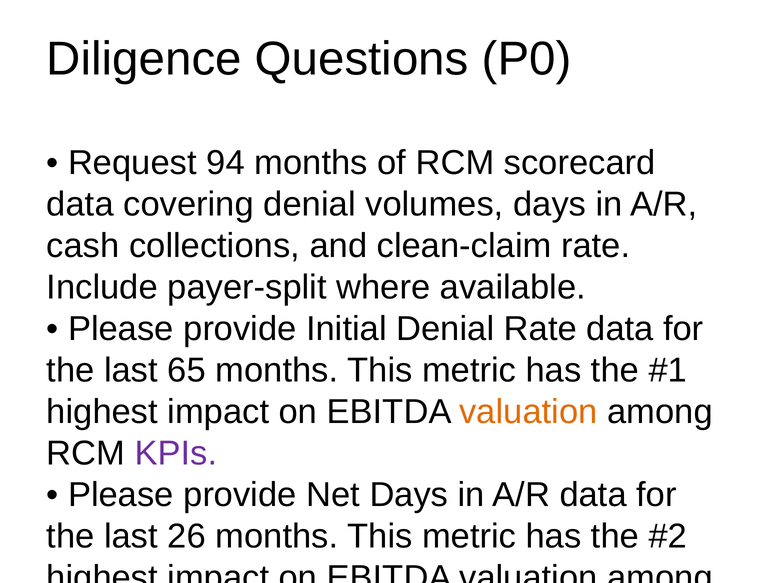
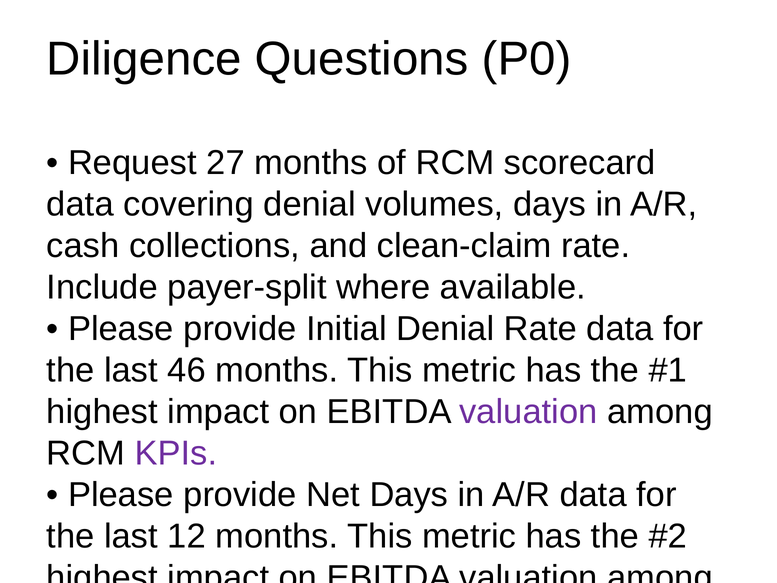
94: 94 -> 27
65: 65 -> 46
valuation at (528, 412) colour: orange -> purple
26: 26 -> 12
